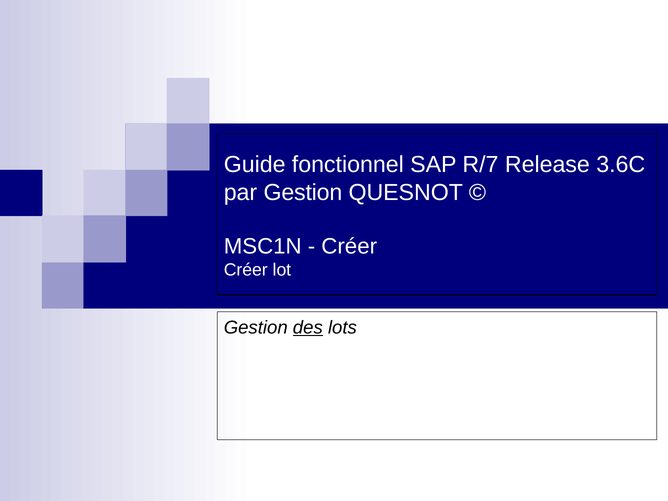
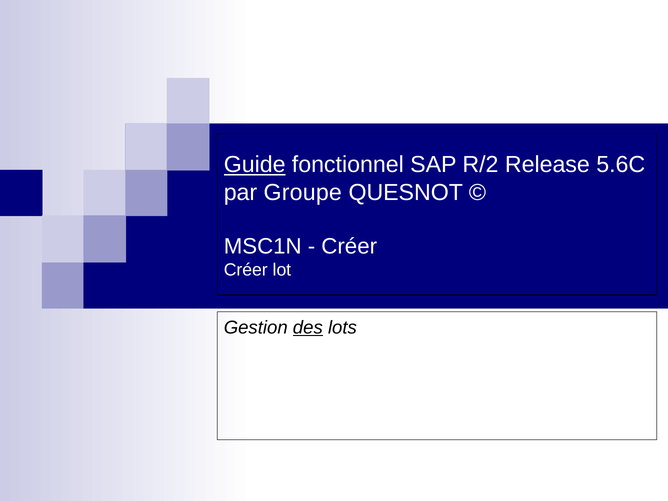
Guide underline: none -> present
R/7: R/7 -> R/2
3.6C: 3.6C -> 5.6C
par Gestion: Gestion -> Groupe
